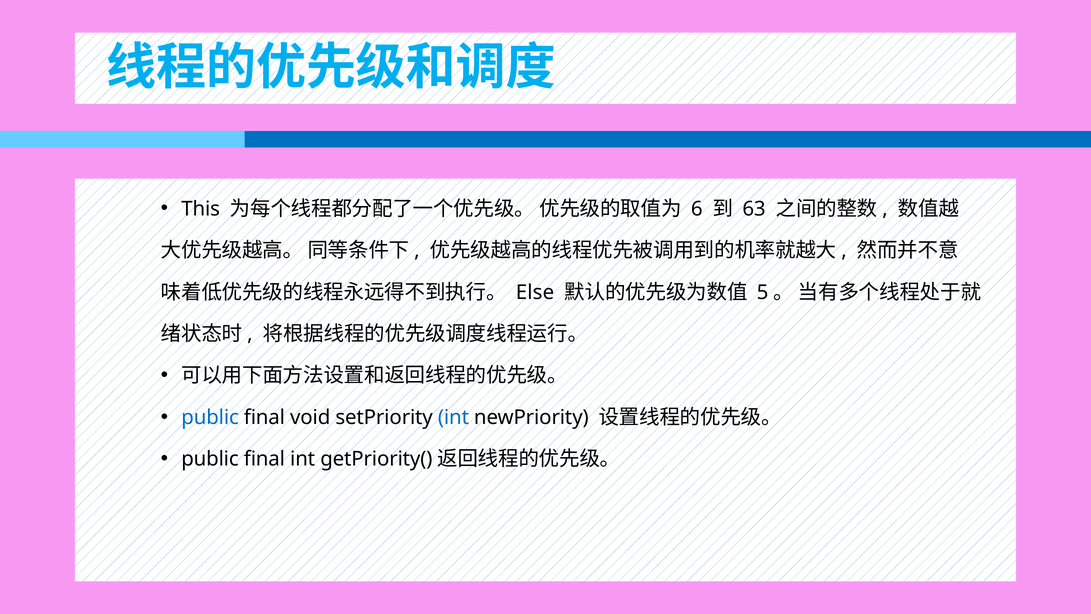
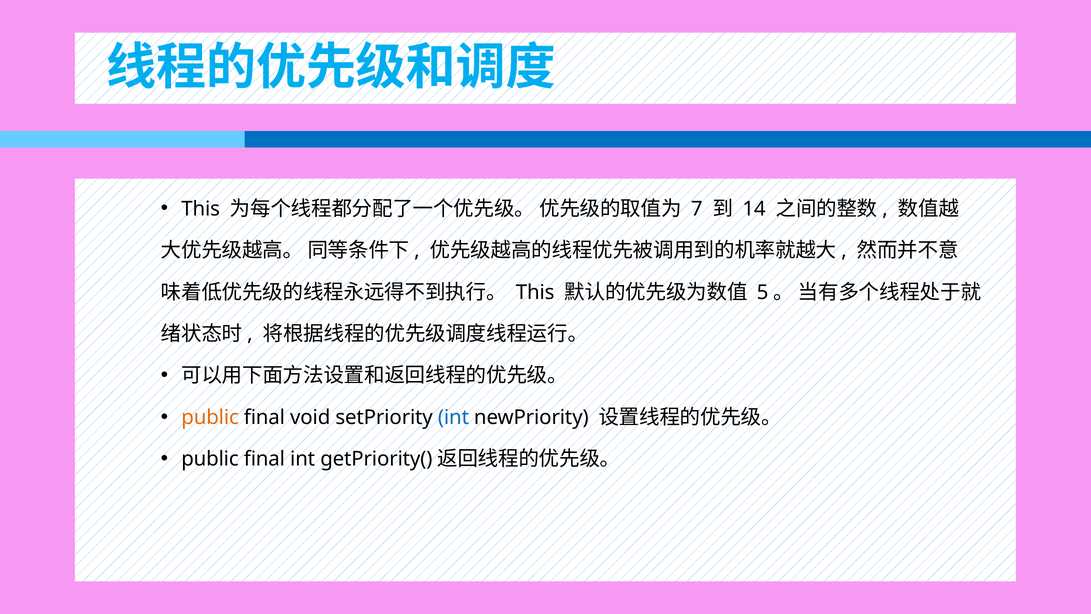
6: 6 -> 7
63: 63 -> 14
Else at (535, 292): Else -> This
public at (210, 417) colour: blue -> orange
